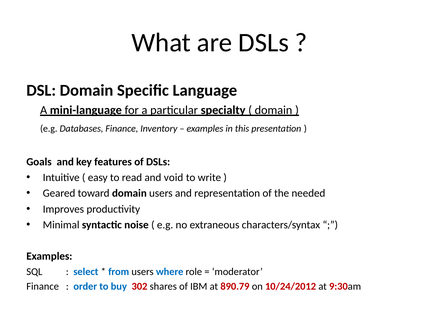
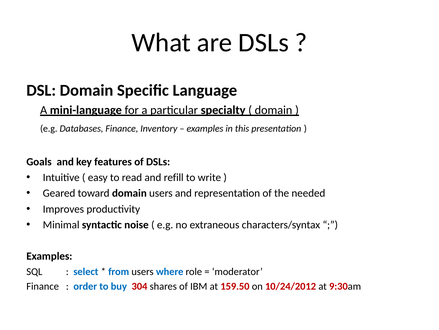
void: void -> refill
302: 302 -> 304
890.79: 890.79 -> 159.50
